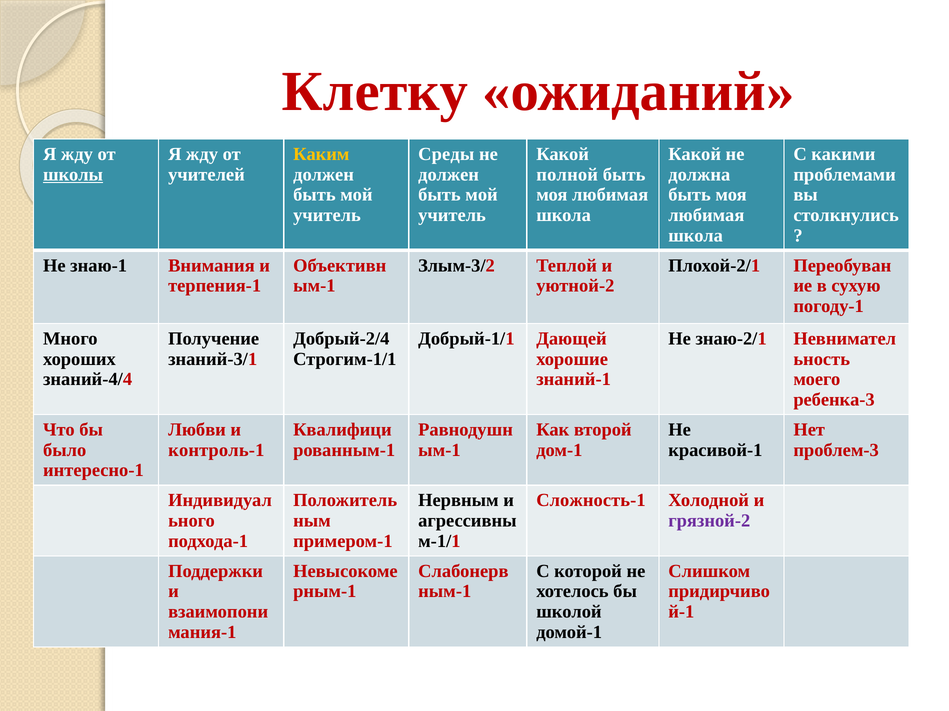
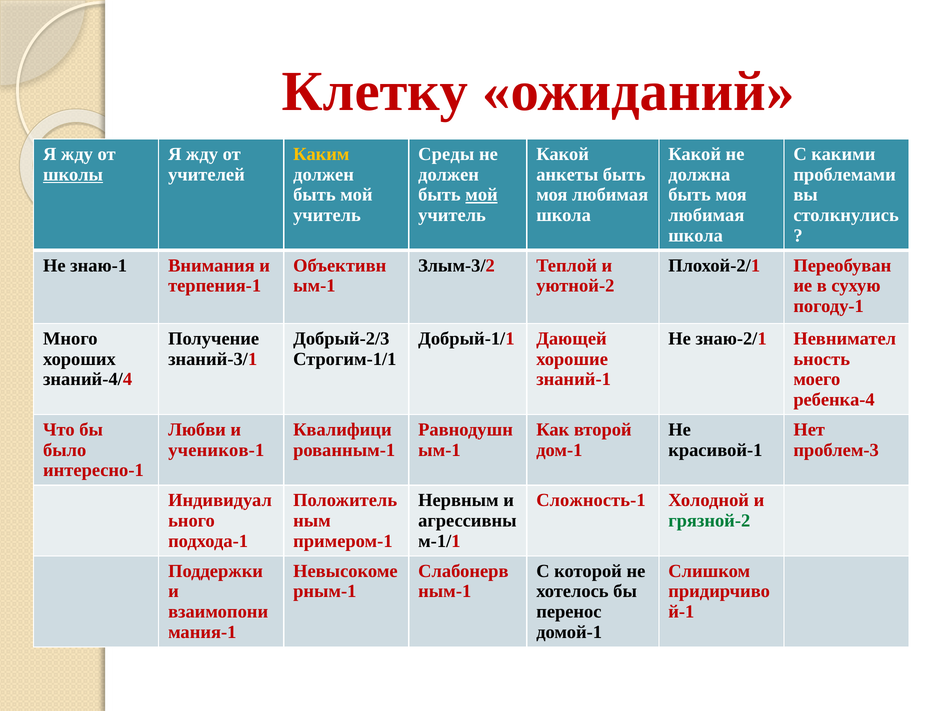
полной: полной -> анкеты
мой at (482, 195) underline: none -> present
Добрый-2/4: Добрый-2/4 -> Добрый-2/3
ребенка-3: ребенка-3 -> ребенка-4
контроль-1: контроль-1 -> учеников-1
грязной-2 colour: purple -> green
школой: школой -> перенос
